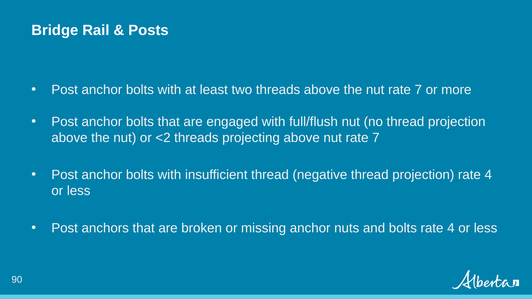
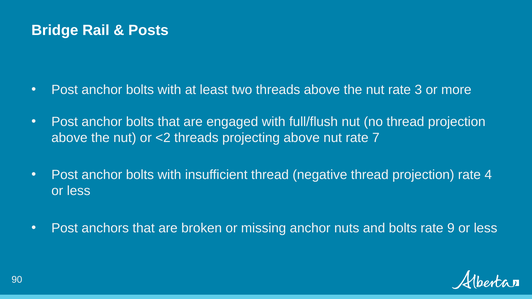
the nut rate 7: 7 -> 3
bolts rate 4: 4 -> 9
